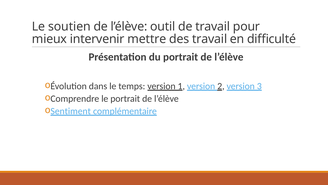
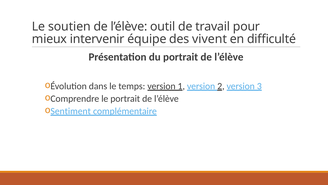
mettre: mettre -> équipe
des travail: travail -> vivent
